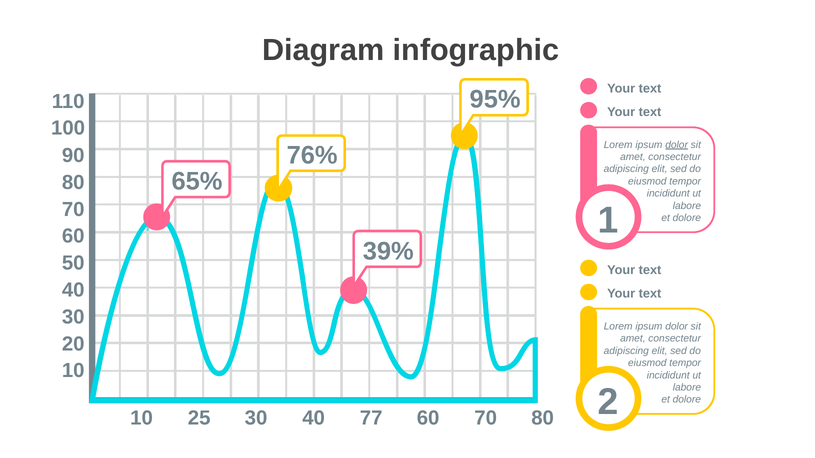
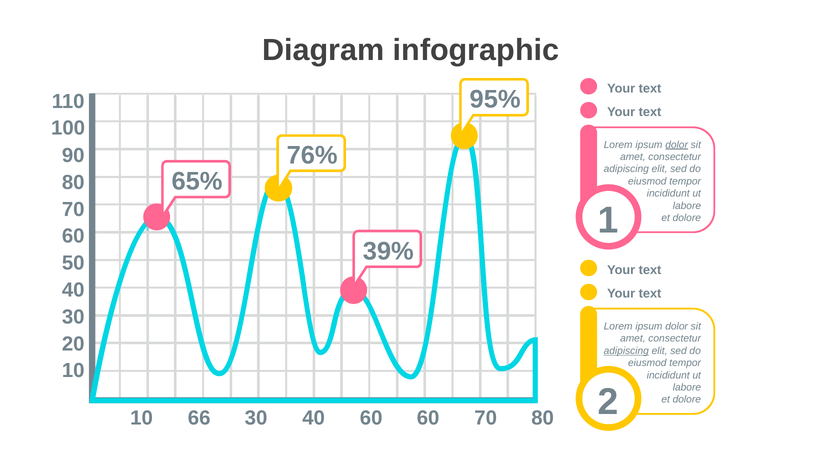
adipiscing at (626, 351) underline: none -> present
25: 25 -> 66
40 77: 77 -> 60
